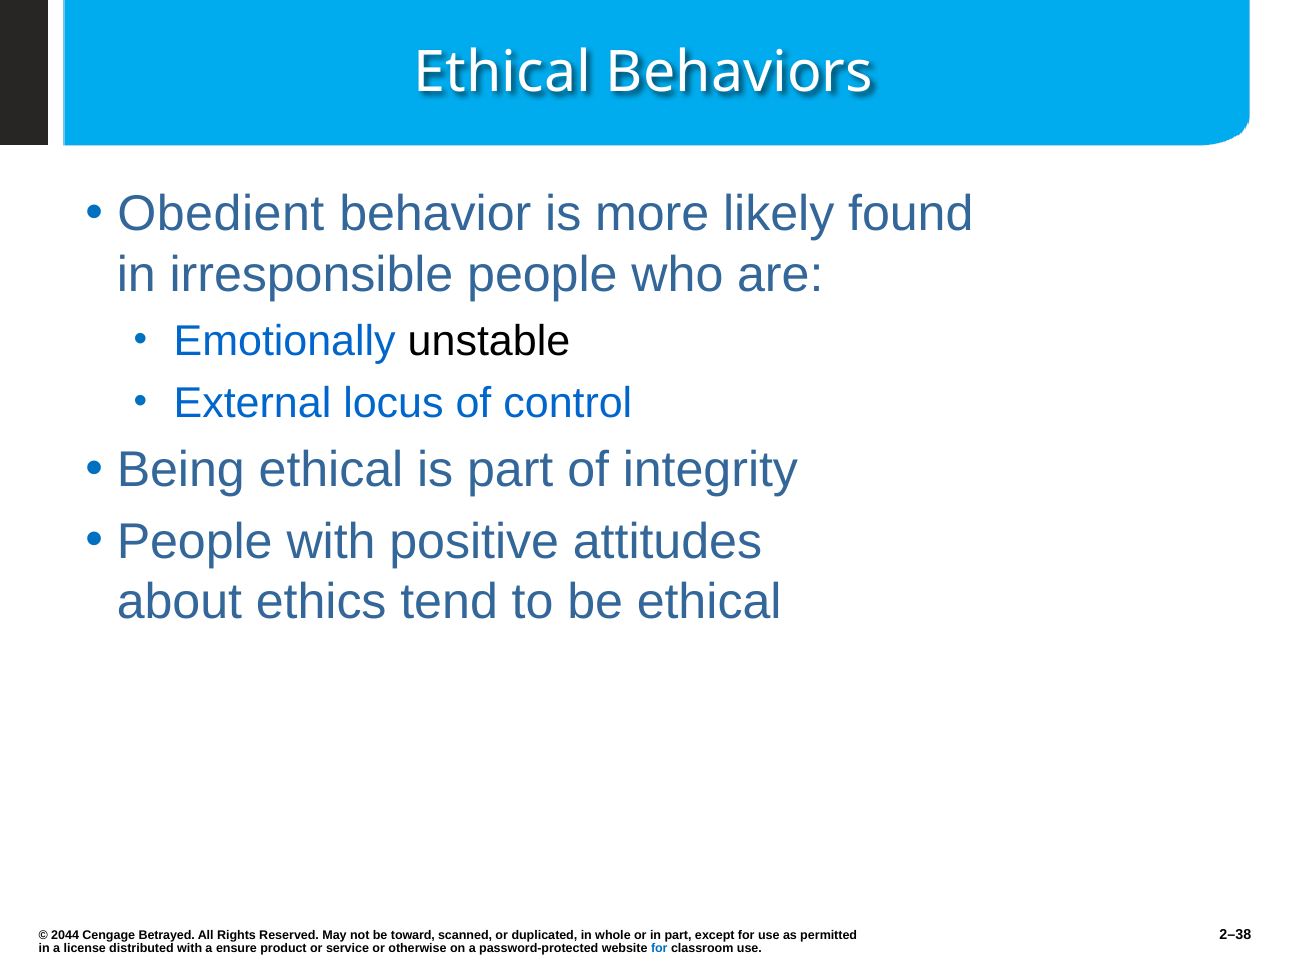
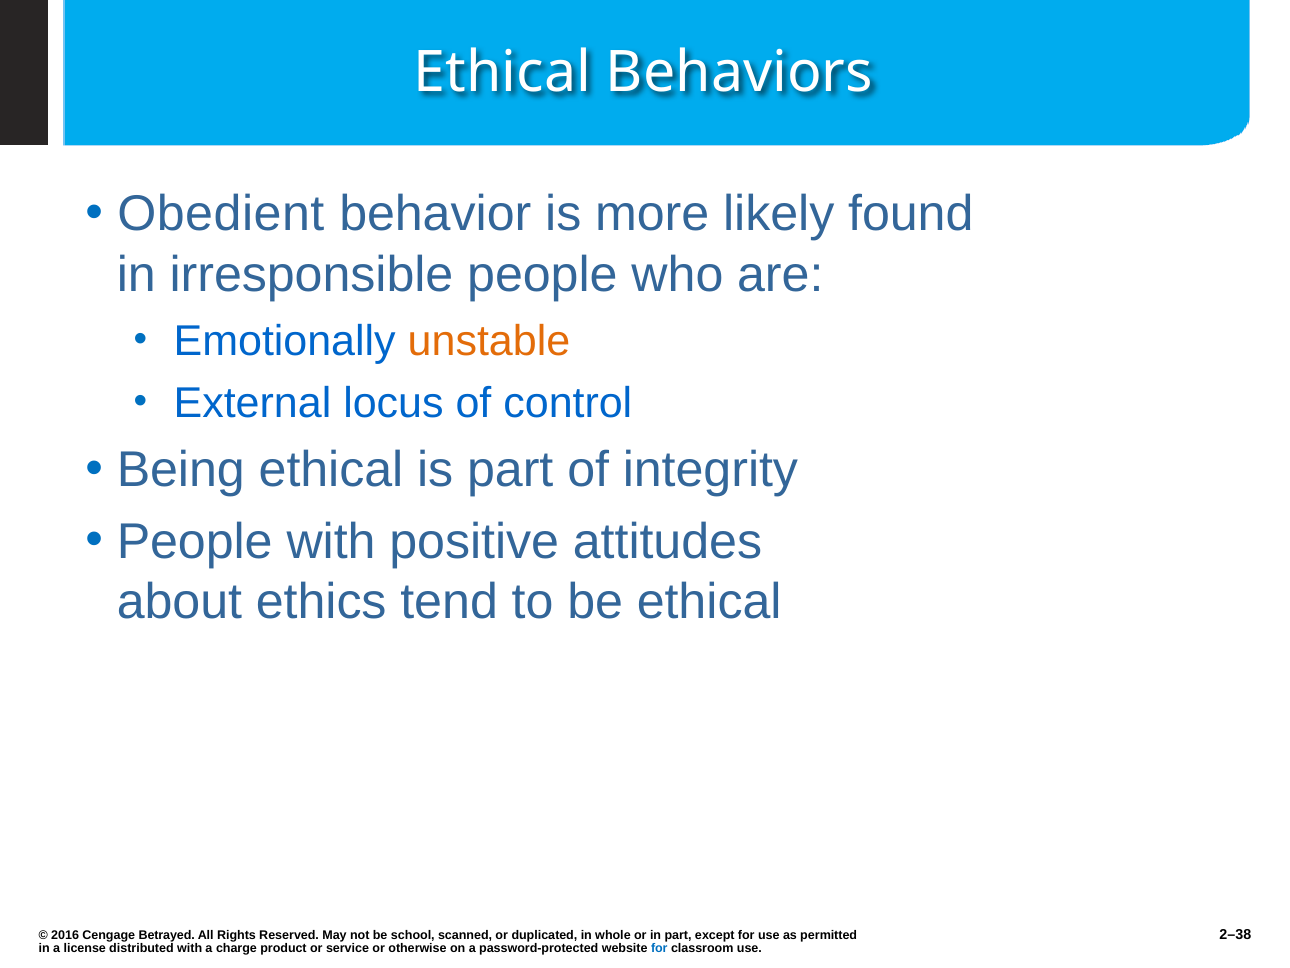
unstable colour: black -> orange
2044: 2044 -> 2016
toward: toward -> school
ensure: ensure -> charge
